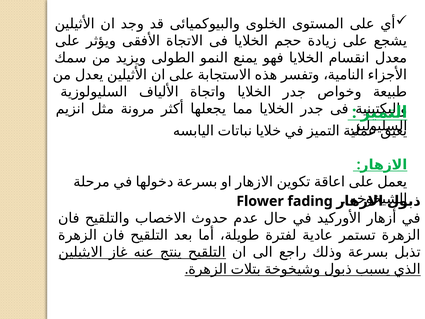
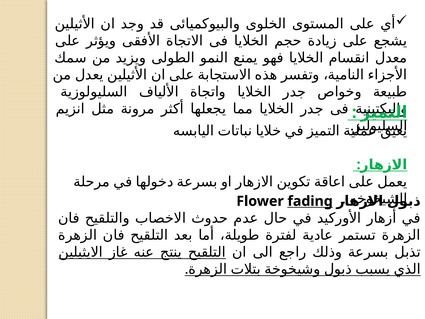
fading underline: none -> present
